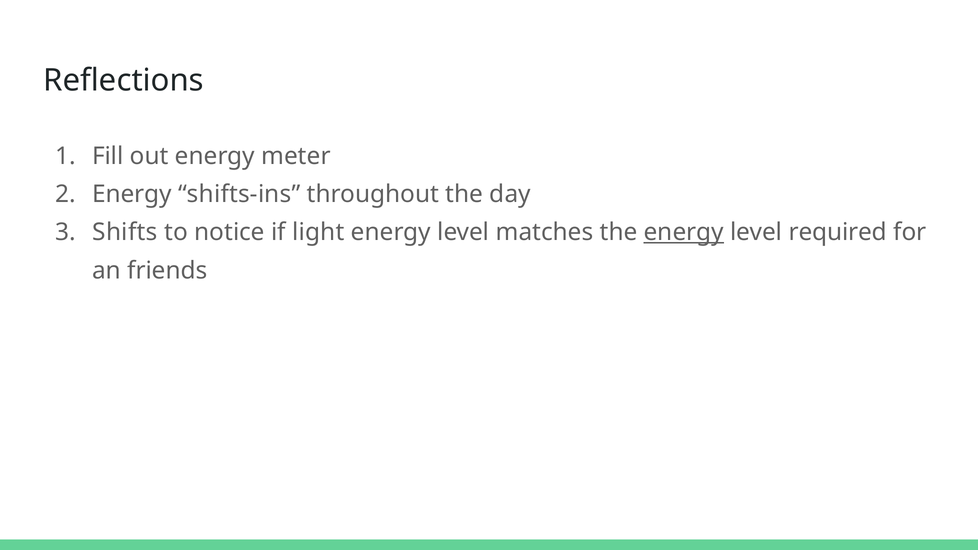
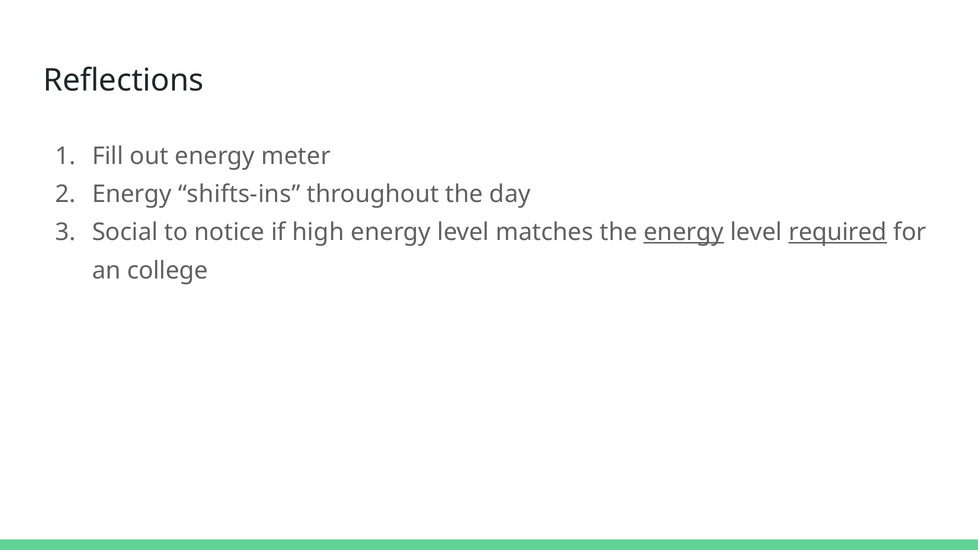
Shifts: Shifts -> Social
light: light -> high
required underline: none -> present
friends: friends -> college
